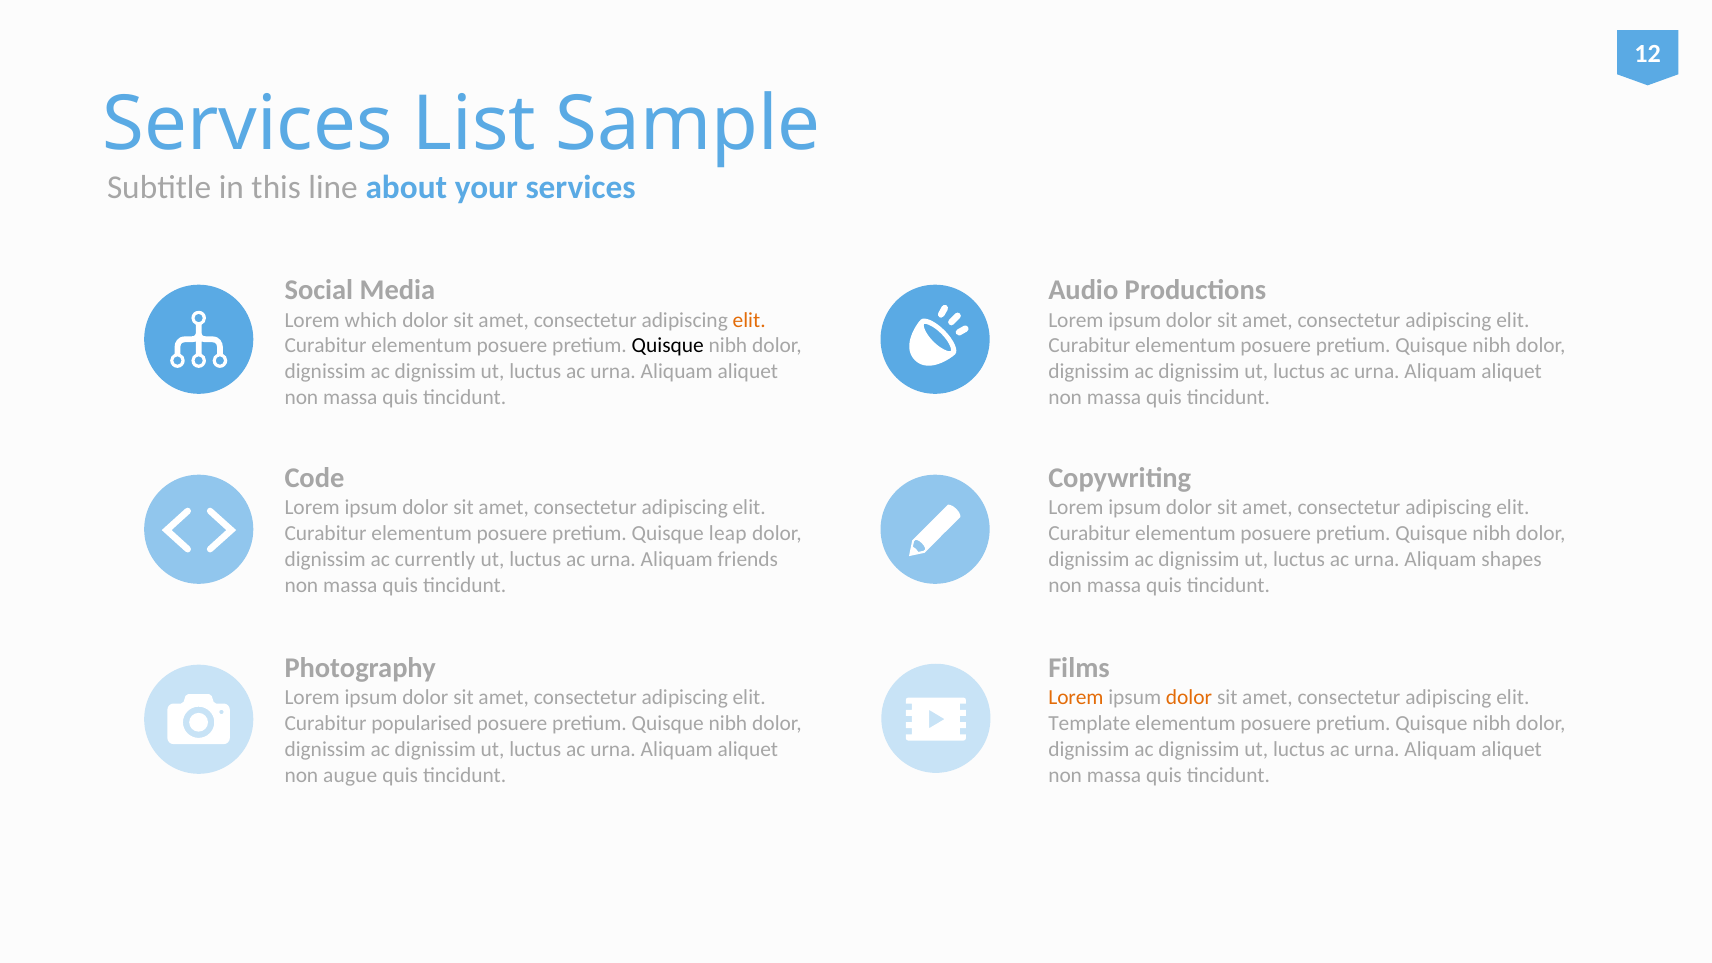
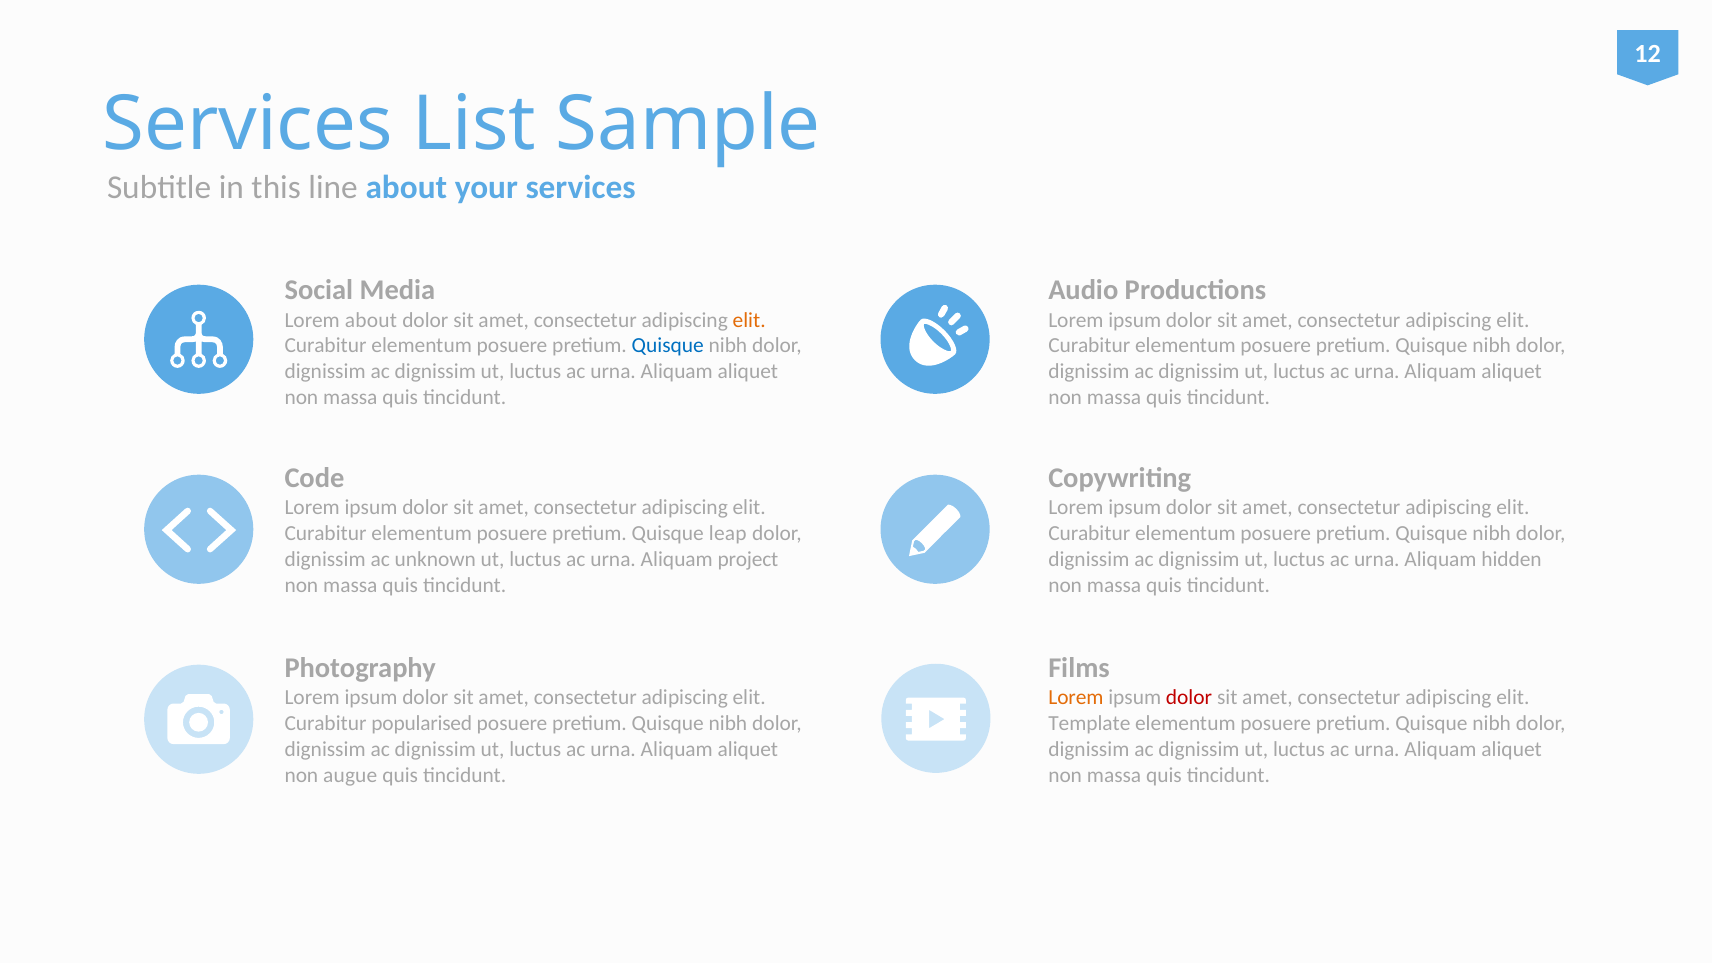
Lorem which: which -> about
Quisque at (668, 346) colour: black -> blue
currently: currently -> unknown
friends: friends -> project
shapes: shapes -> hidden
dolor at (1189, 698) colour: orange -> red
